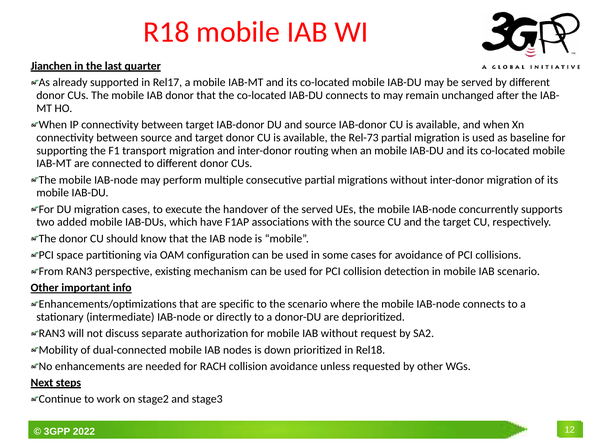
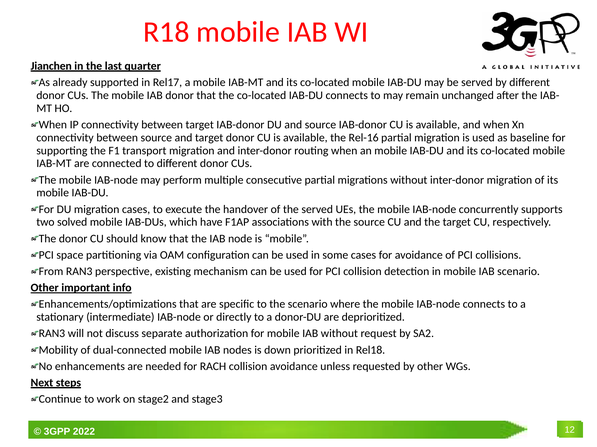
Rel-73: Rel-73 -> Rel-16
added: added -> solved
